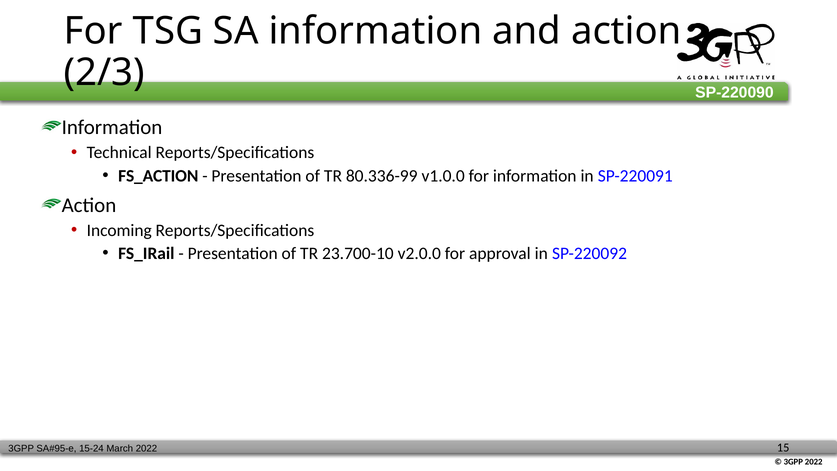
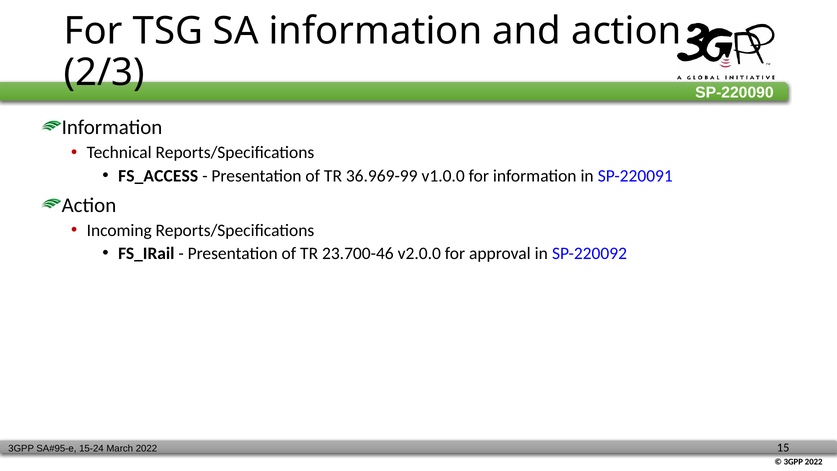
FS_ACTION: FS_ACTION -> FS_ACCESS
80.336-99: 80.336-99 -> 36.969-99
23.700-10: 23.700-10 -> 23.700-46
